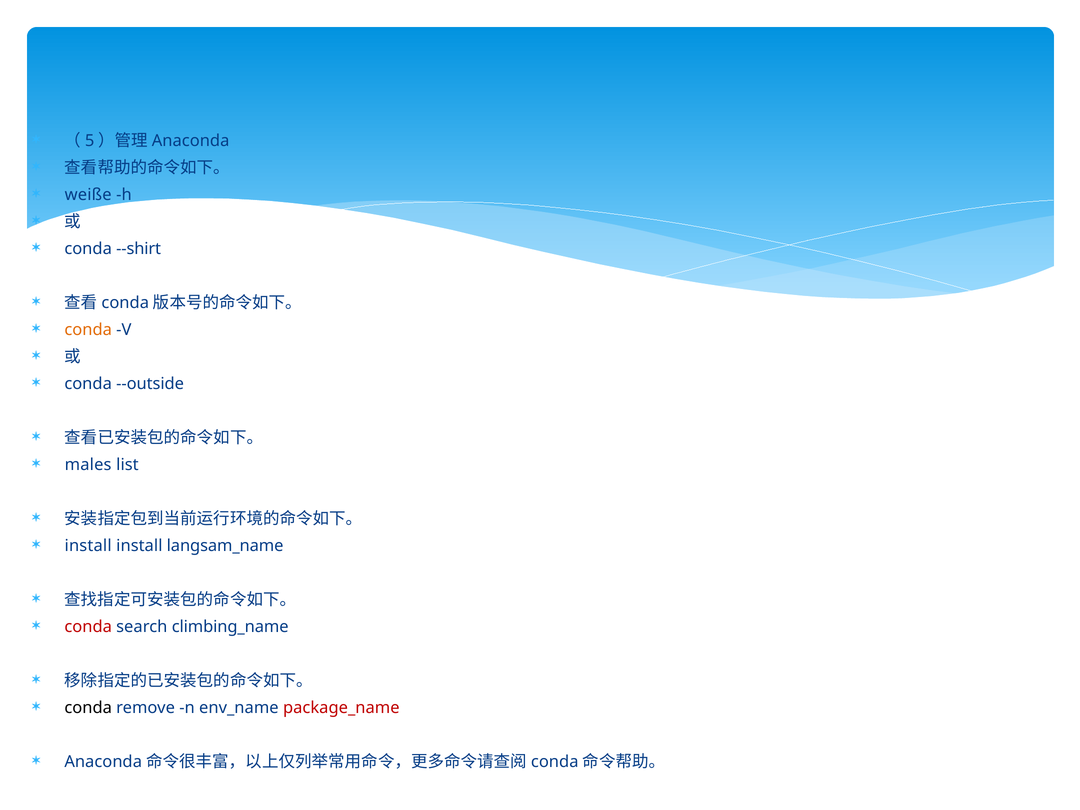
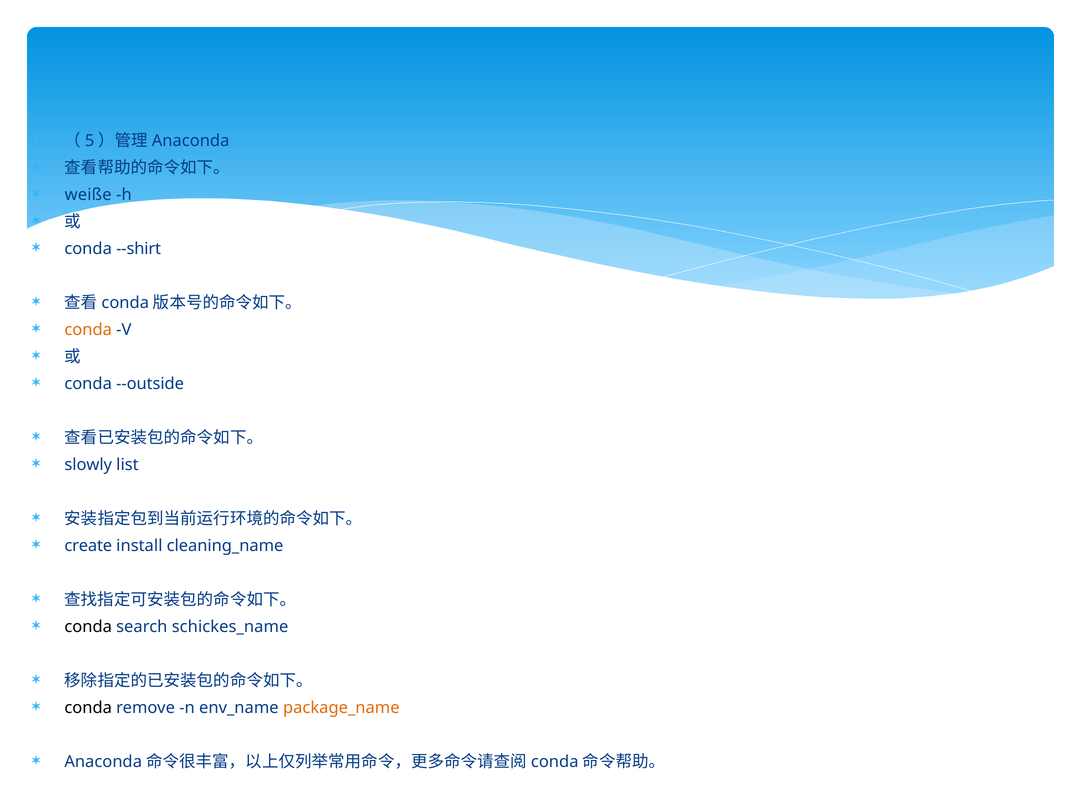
males: males -> slowly
install at (88, 546): install -> create
langsam_name: langsam_name -> cleaning_name
conda at (88, 627) colour: red -> black
climbing_name: climbing_name -> schickes_name
package_name colour: red -> orange
